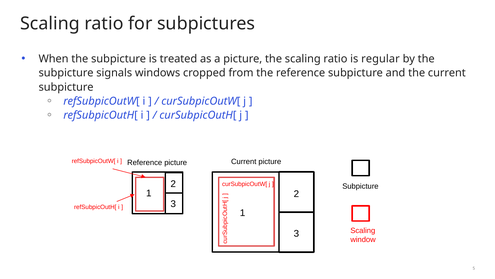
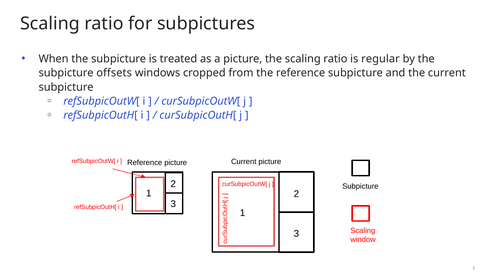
signals: signals -> offsets
